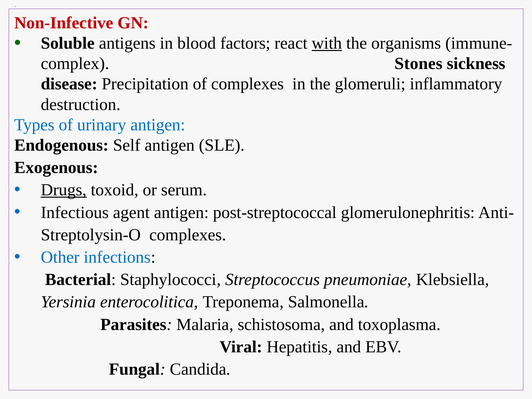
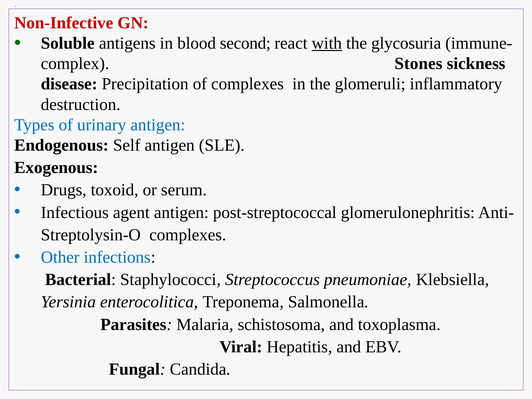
factors: factors -> second
organisms: organisms -> glycosuria
Drugs underline: present -> none
